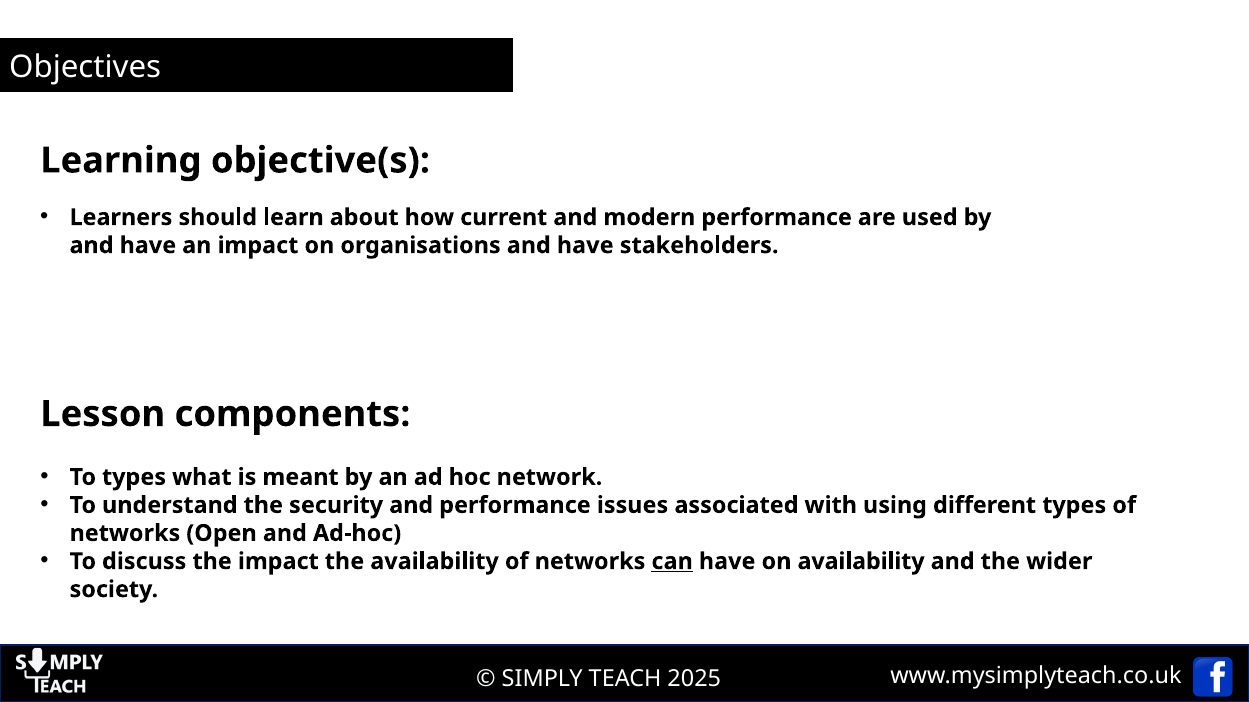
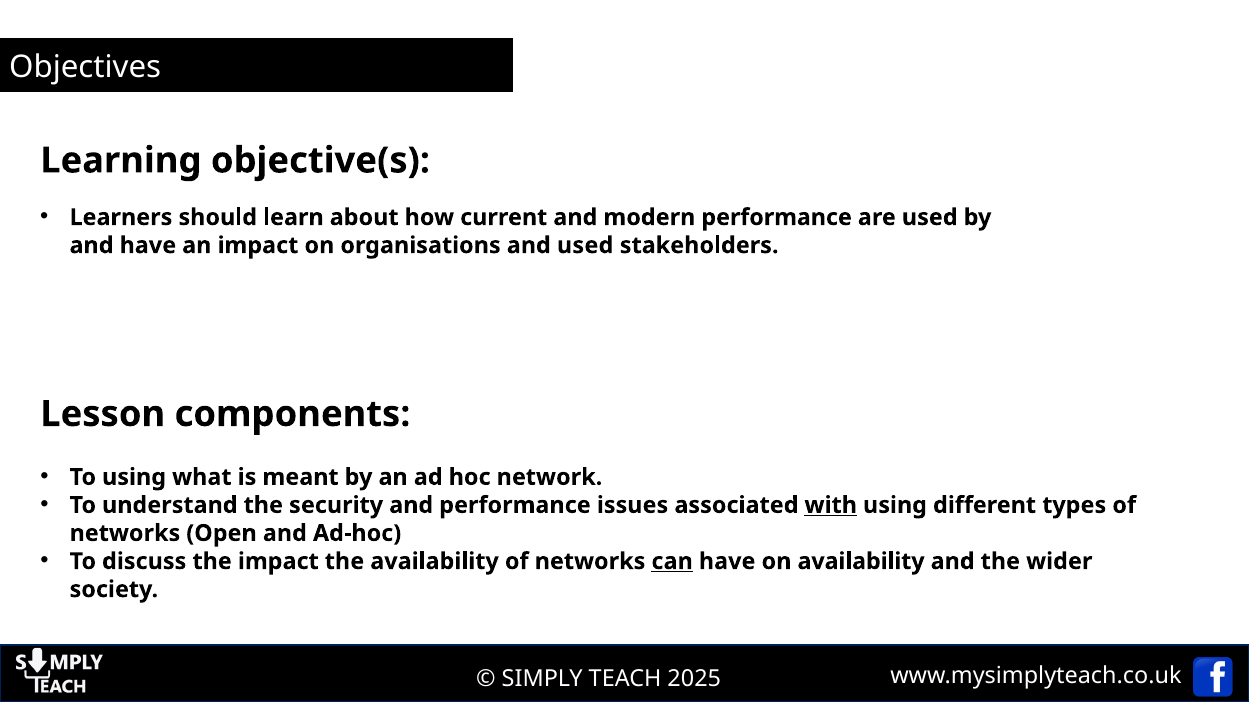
organisations and have: have -> used
To types: types -> using
with underline: none -> present
